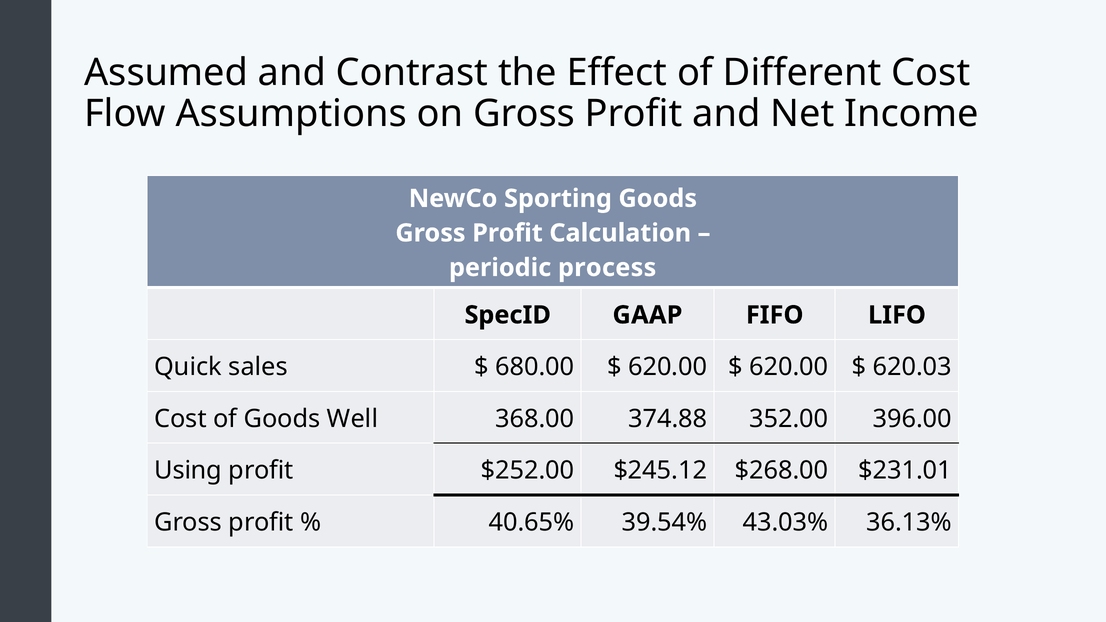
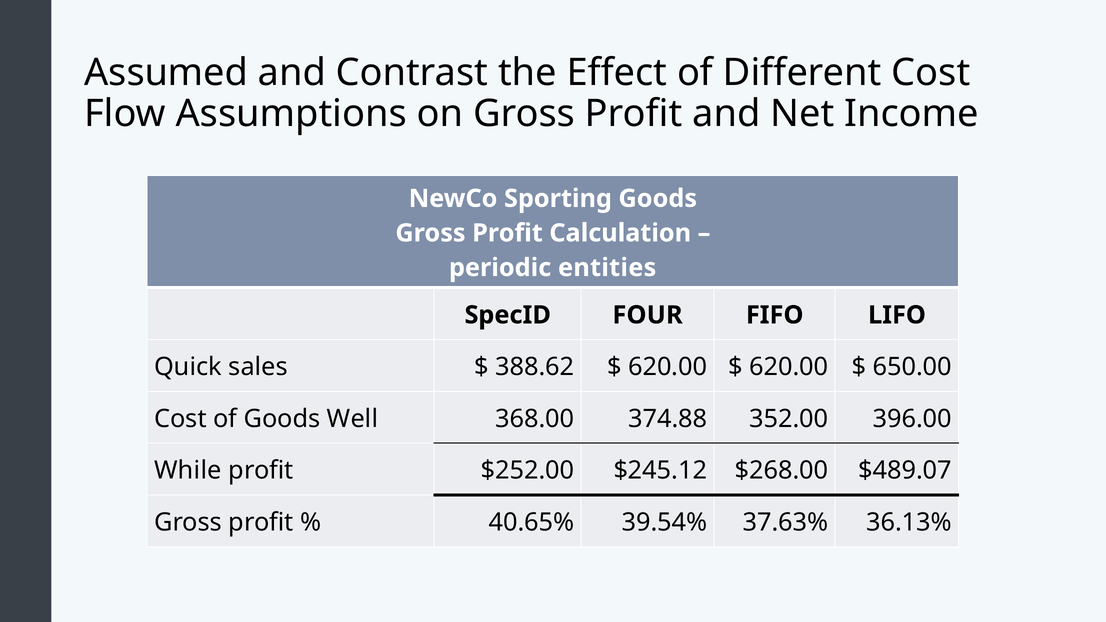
process: process -> entities
GAAP: GAAP -> FOUR
680.00: 680.00 -> 388.62
620.03: 620.03 -> 650.00
Using: Using -> While
$231.01: $231.01 -> $489.07
43.03%: 43.03% -> 37.63%
